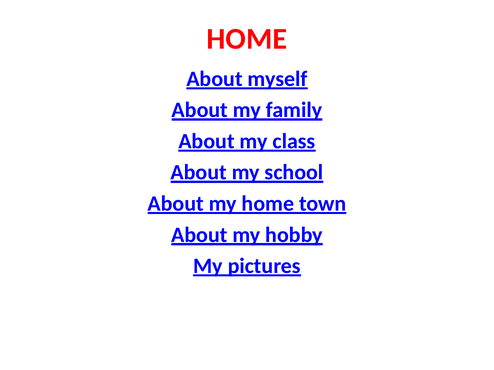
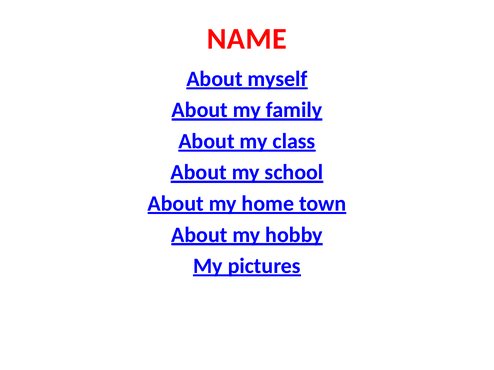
HOME at (247, 39): HOME -> NAME
